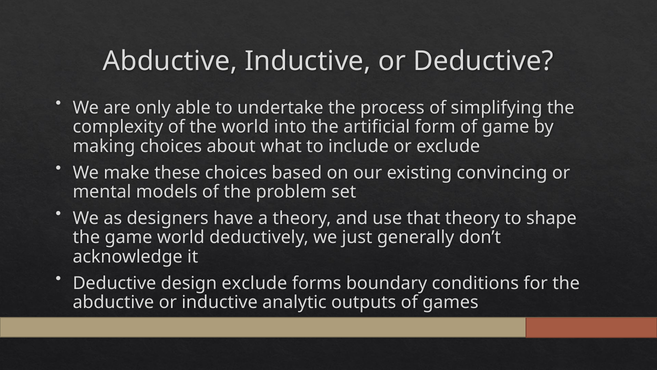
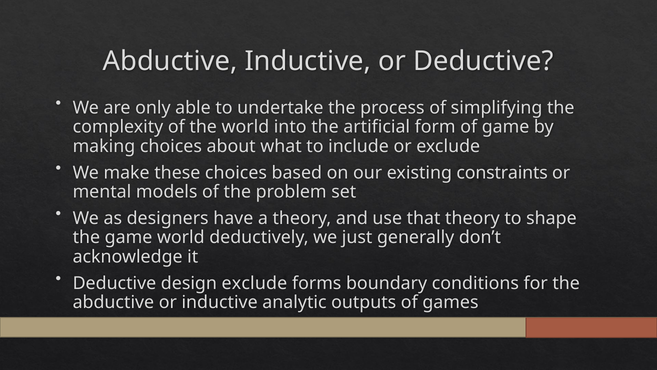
convincing: convincing -> constraints
